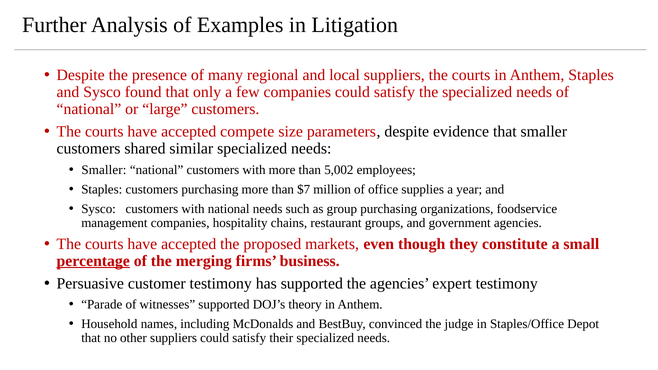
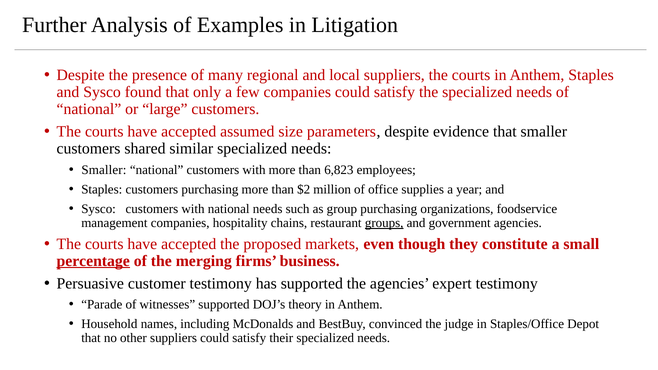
compete: compete -> assumed
5,002: 5,002 -> 6,823
$7: $7 -> $2
groups underline: none -> present
